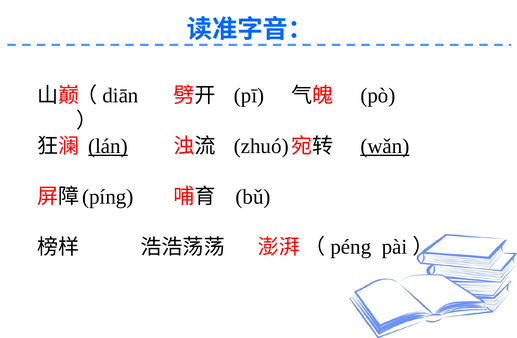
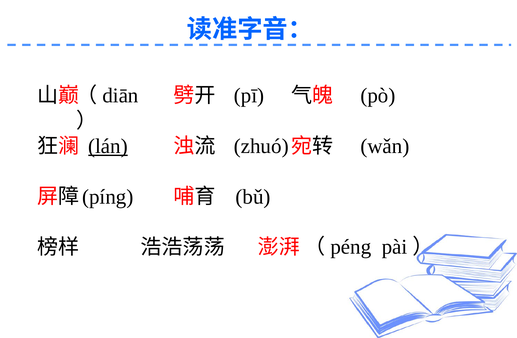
wǎn underline: present -> none
